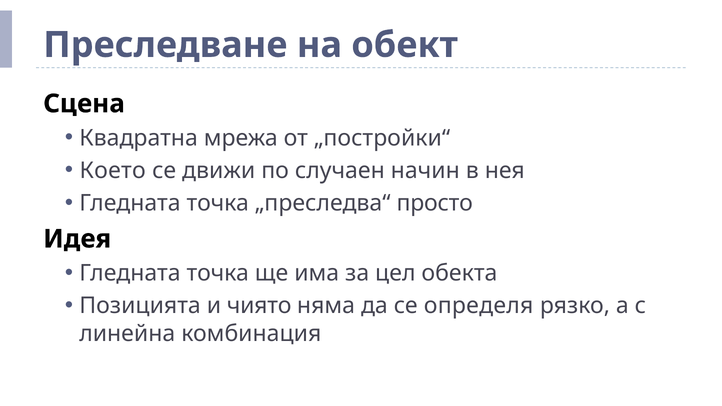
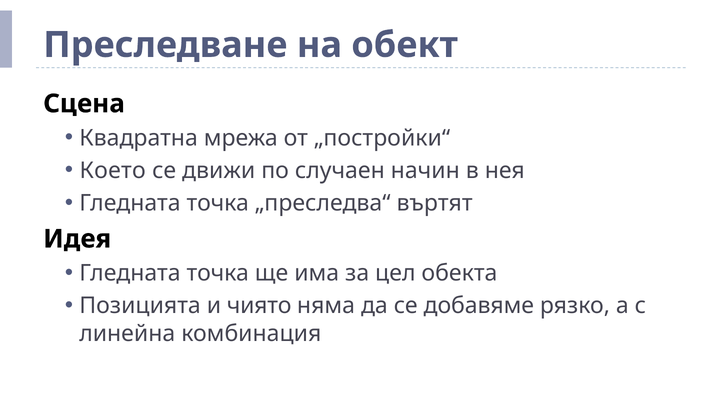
просто: просто -> въртят
определя: определя -> добавяме
